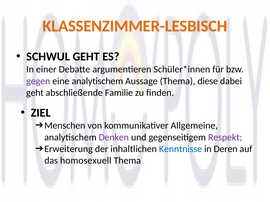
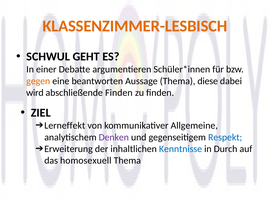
gegen colour: purple -> orange
eine analytischem: analytischem -> beantworten
geht at (35, 93): geht -> wird
abschließende Familie: Familie -> Finden
Menschen: Menschen -> Lerneffekt
Respekt colour: purple -> blue
Deren: Deren -> Durch
